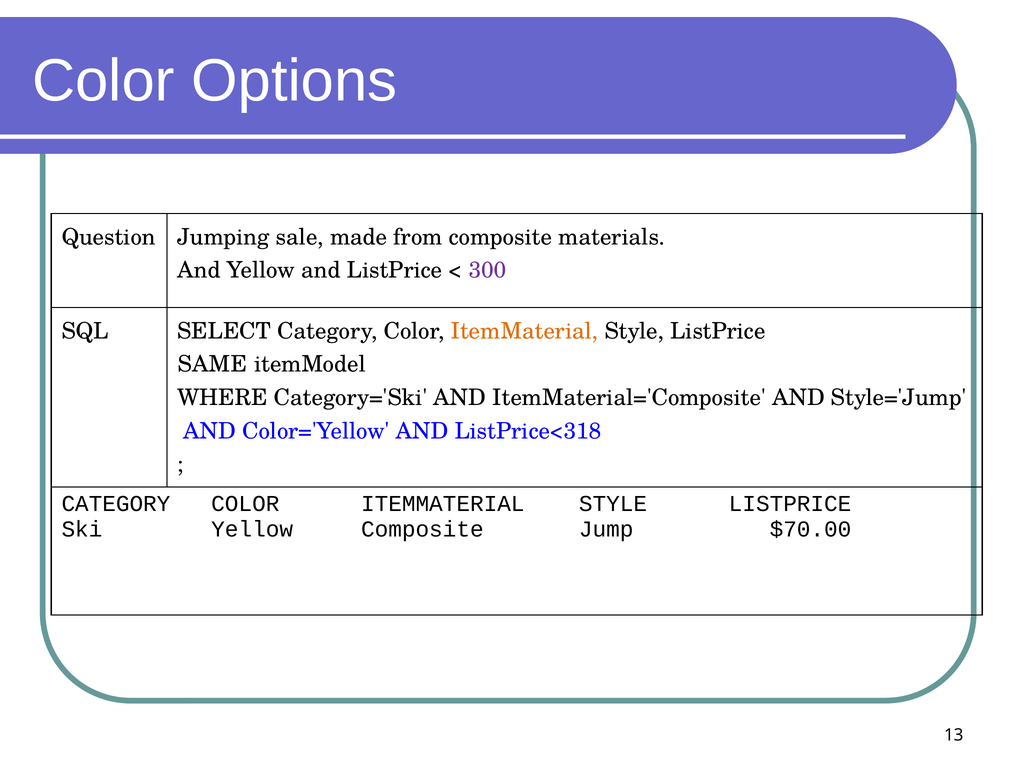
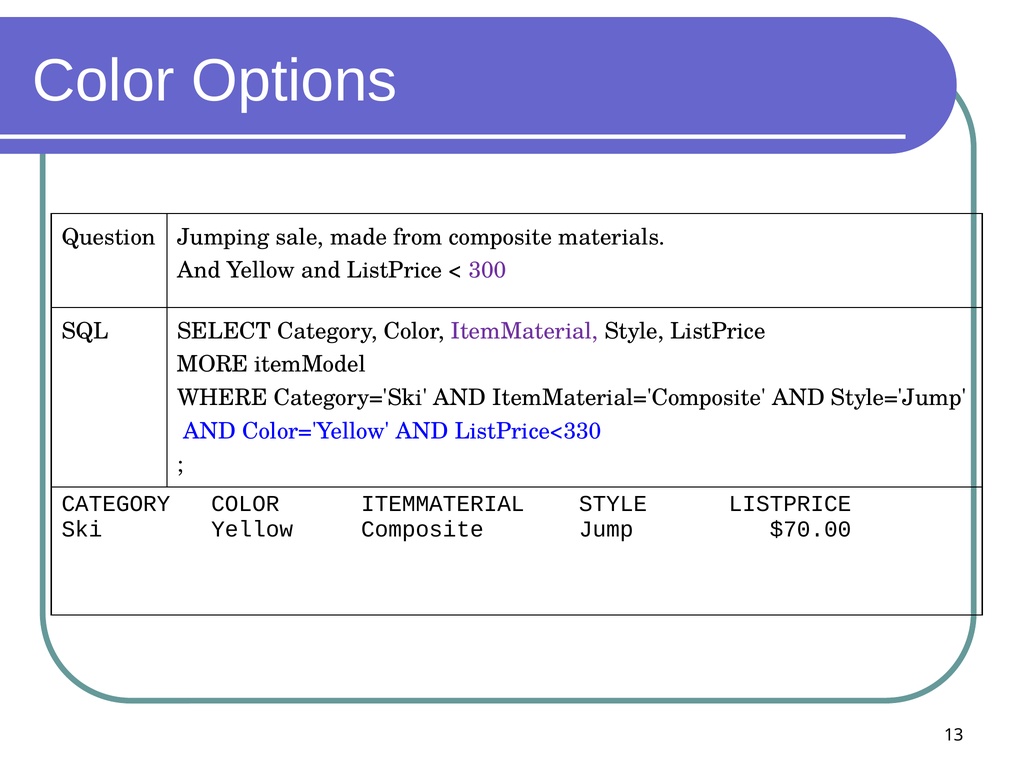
ItemMaterial at (525, 331) colour: orange -> purple
SAME: SAME -> MORE
ListPrice<318: ListPrice<318 -> ListPrice<330
